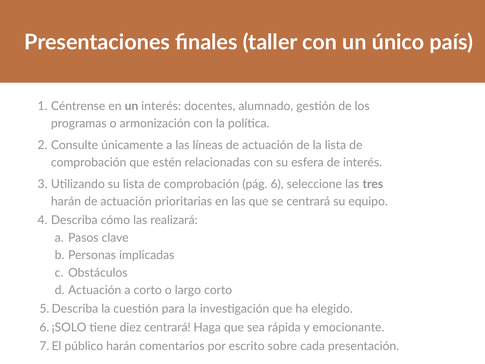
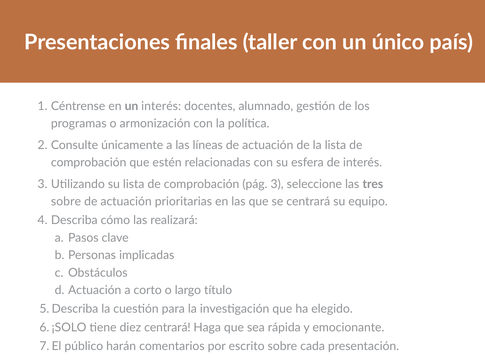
pág 6: 6 -> 3
harán at (66, 201): harán -> sobre
largo corto: corto -> título
